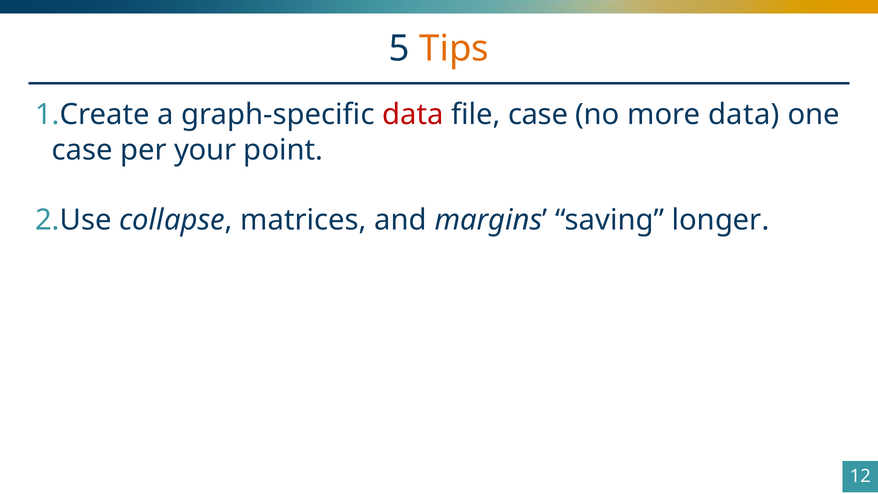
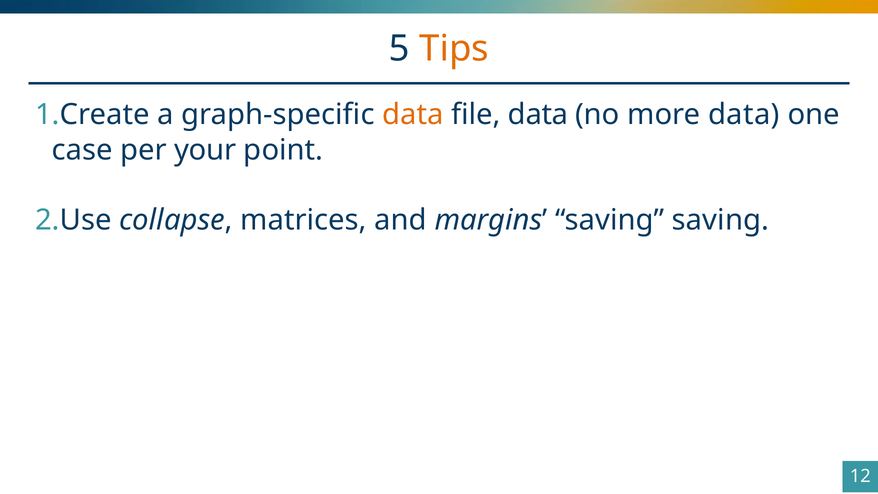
data at (413, 115) colour: red -> orange
file case: case -> data
saving longer: longer -> saving
